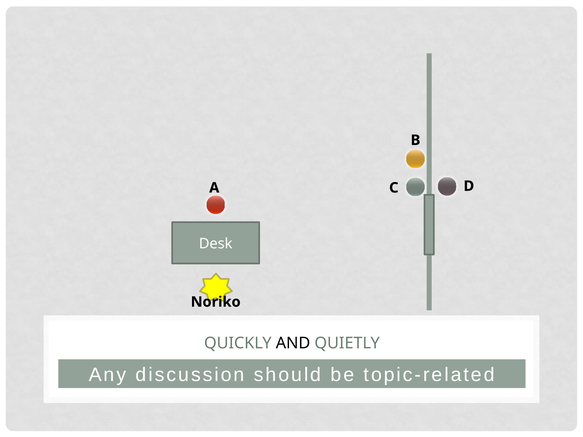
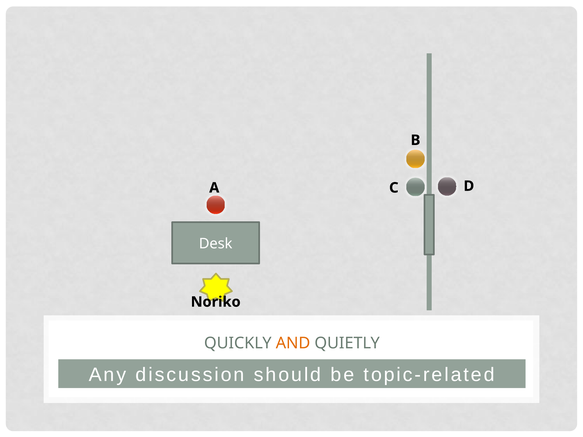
AND colour: black -> orange
